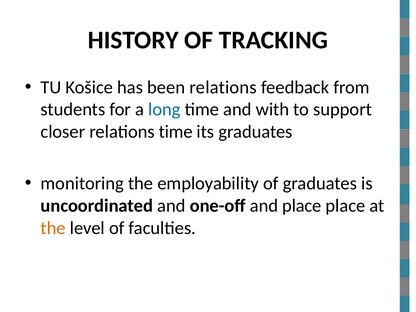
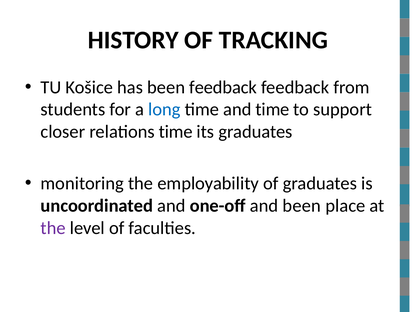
been relations: relations -> feedback
and with: with -> time
and place: place -> been
the at (53, 228) colour: orange -> purple
